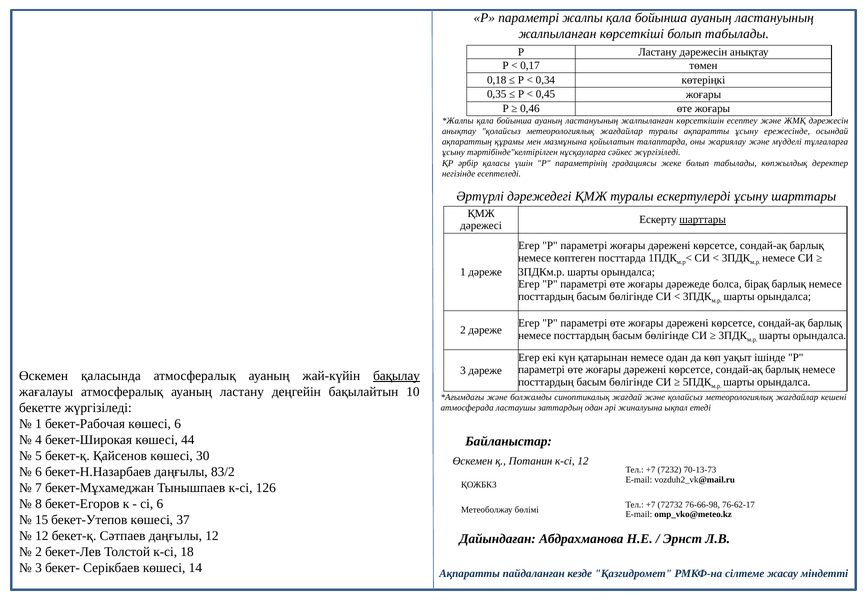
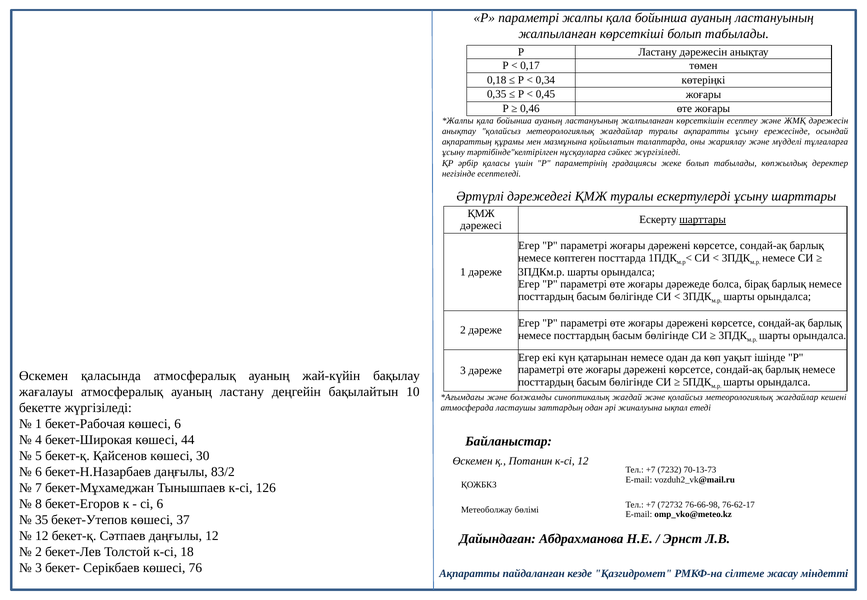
бақылау underline: present -> none
15: 15 -> 35
14: 14 -> 76
